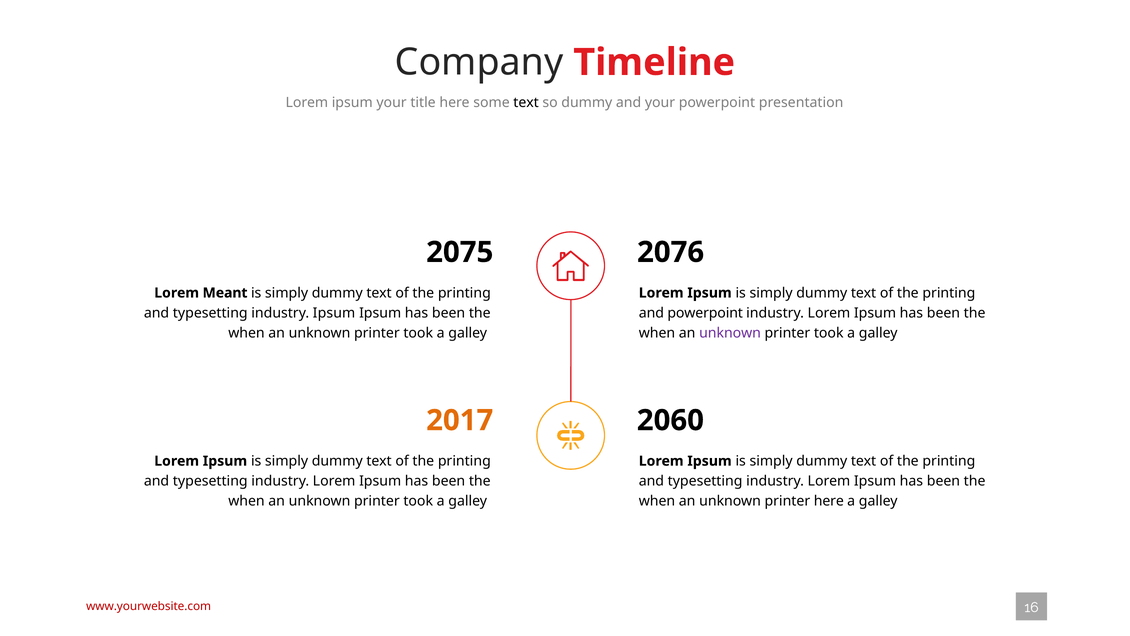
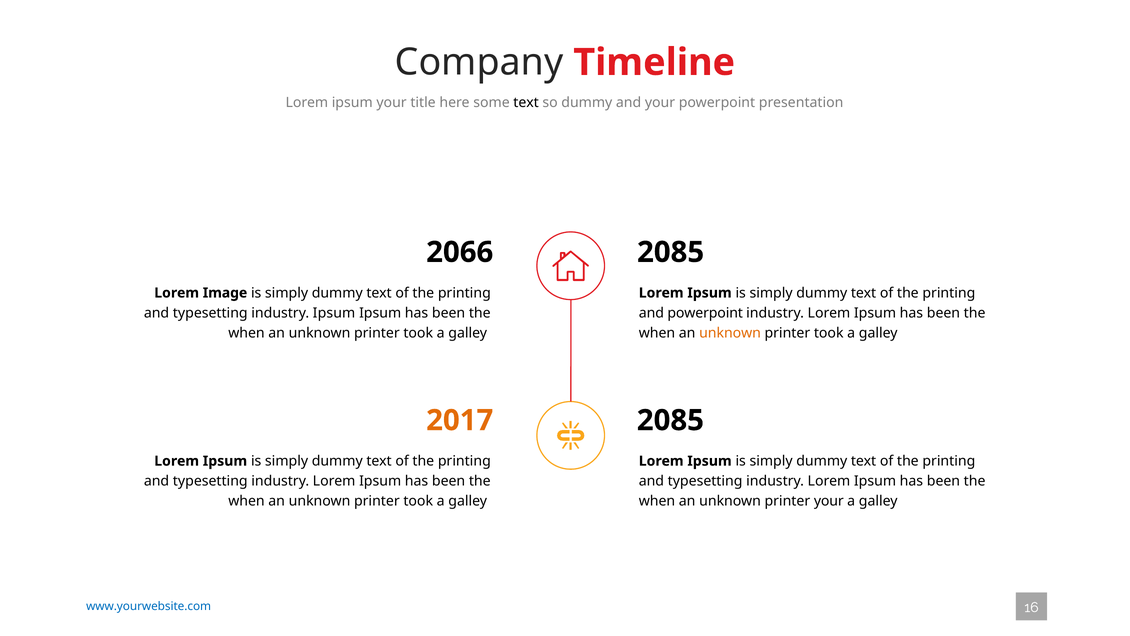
2075: 2075 -> 2066
2076 at (671, 252): 2076 -> 2085
Meant: Meant -> Image
unknown at (730, 333) colour: purple -> orange
2060 at (670, 420): 2060 -> 2085
printer here: here -> your
www.yourwebsite.com colour: red -> blue
